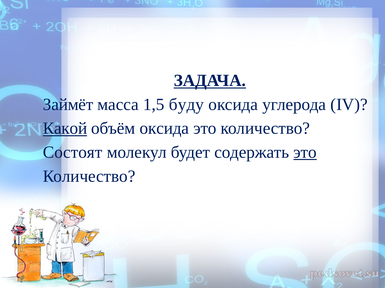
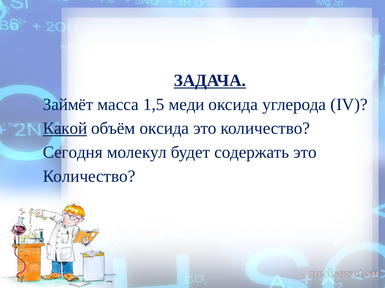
буду: буду -> меди
Состоят: Состоят -> Сегодня
это at (305, 153) underline: present -> none
